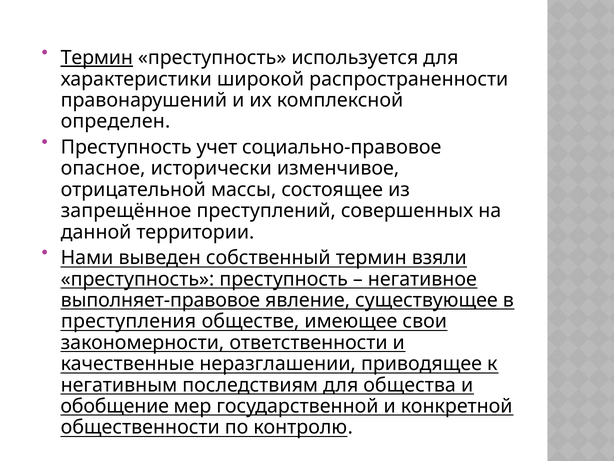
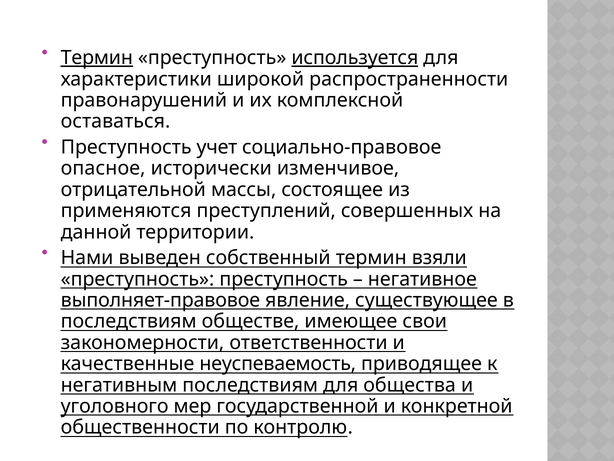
используется underline: none -> present
определен: определен -> оставаться
запрещённое: запрещённое -> применяются
преступления at (129, 321): преступления -> последствиям
неразглашении: неразглашении -> неуспеваемость
обобщение: обобщение -> уголовного
